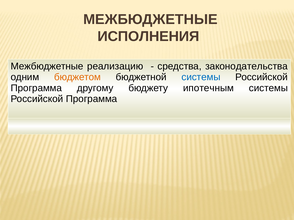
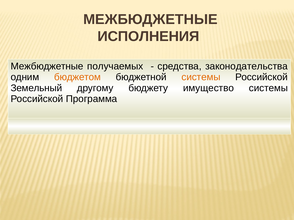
реализацию: реализацию -> получаемых
системы at (201, 77) colour: blue -> orange
Программа at (36, 88): Программа -> Земельный
ипотечным: ипотечным -> имущество
